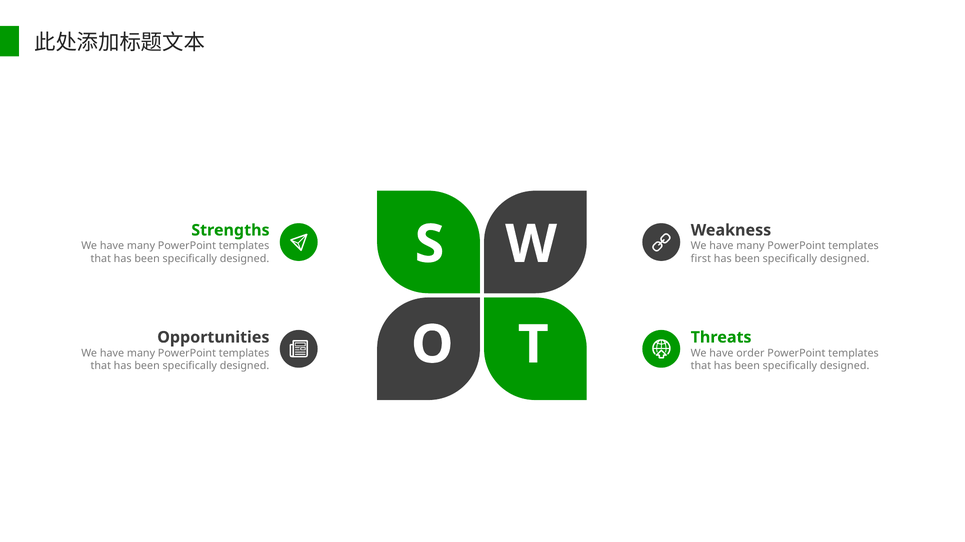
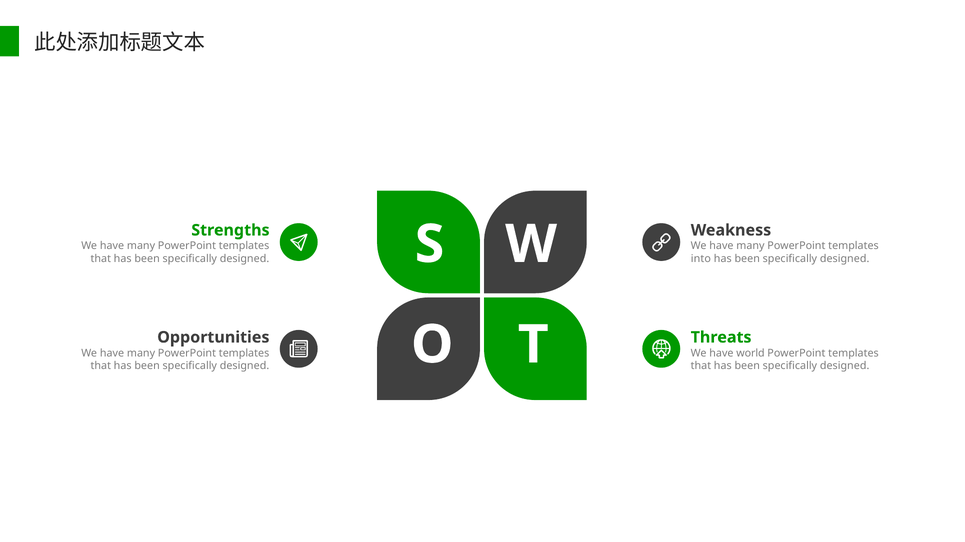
first: first -> into
order: order -> world
